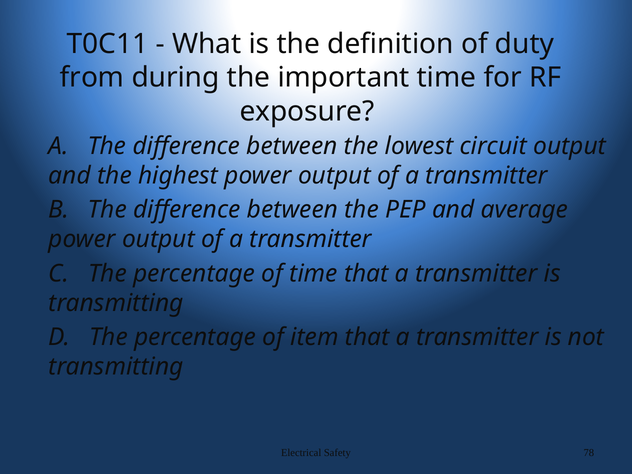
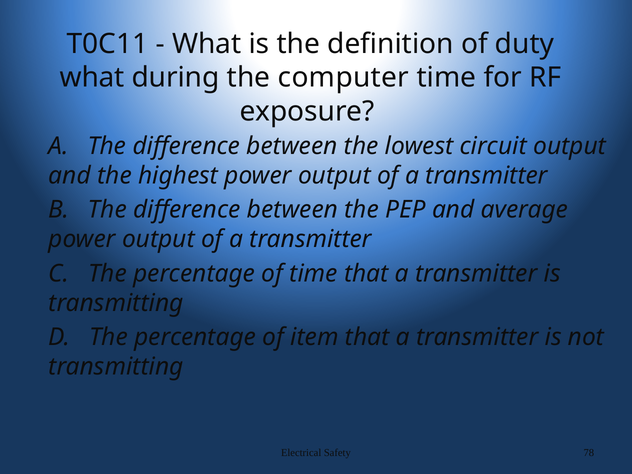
from at (92, 78): from -> what
important: important -> computer
